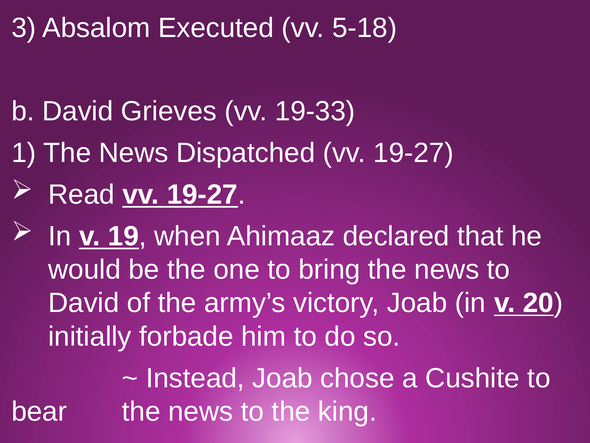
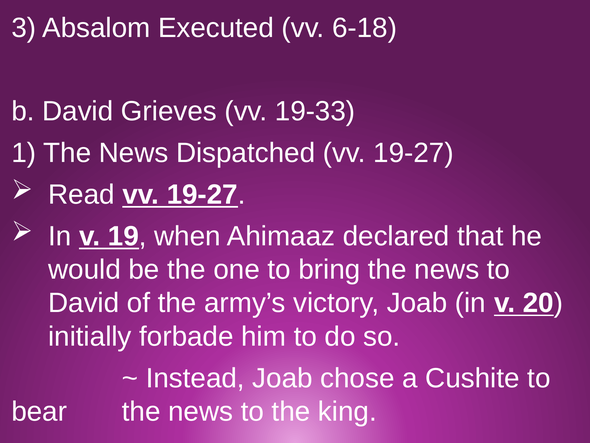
5-18: 5-18 -> 6-18
